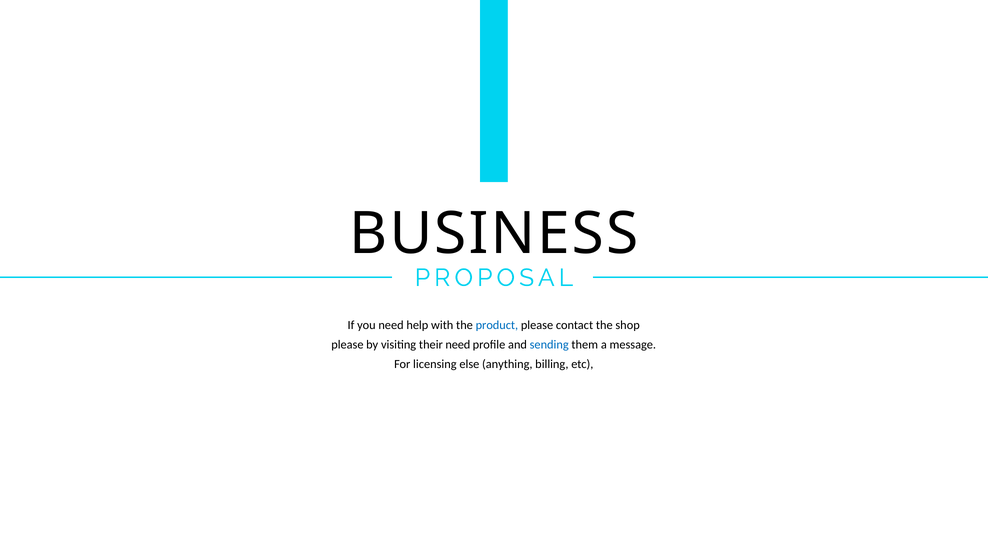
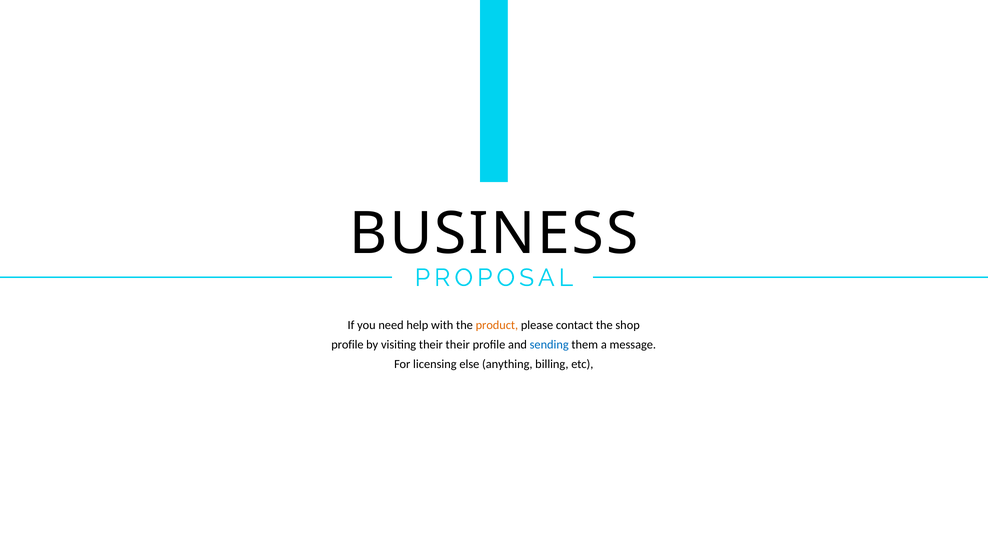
product colour: blue -> orange
please at (347, 344): please -> profile
their need: need -> their
